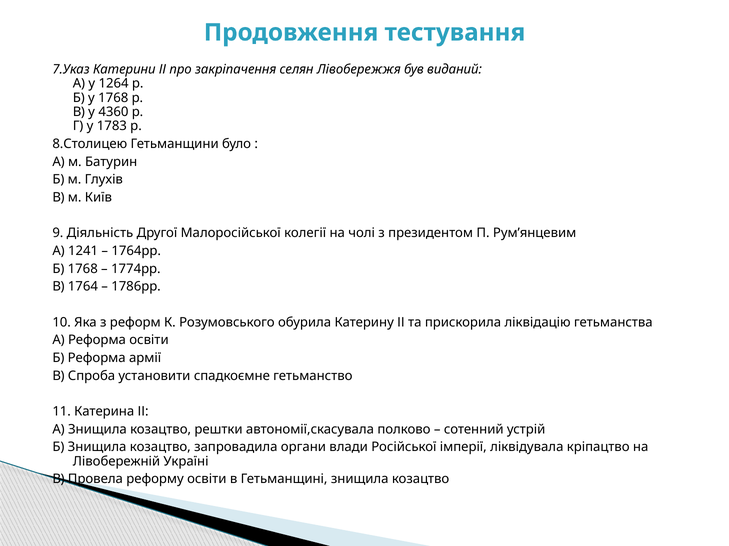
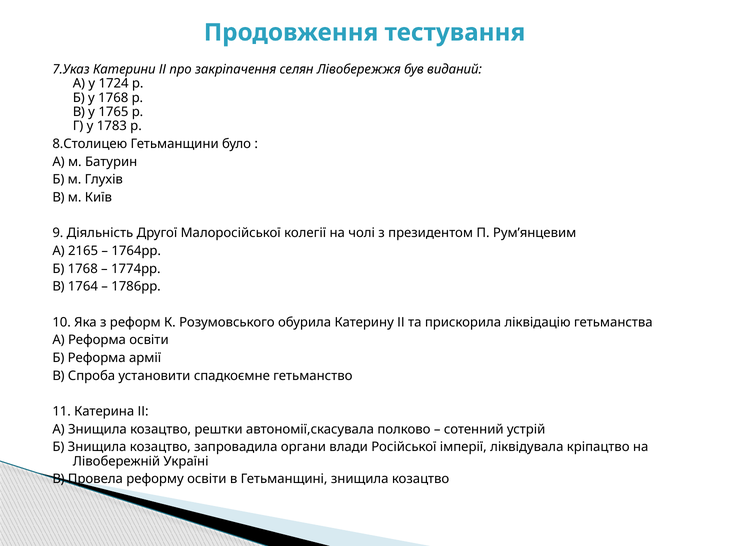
1264: 1264 -> 1724
4360: 4360 -> 1765
1241: 1241 -> 2165
